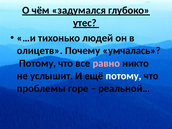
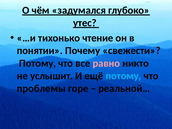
людей: людей -> чтение
олицетв: олицетв -> понятии
умчалась: умчалась -> свежести
потому at (123, 76) colour: white -> light blue
